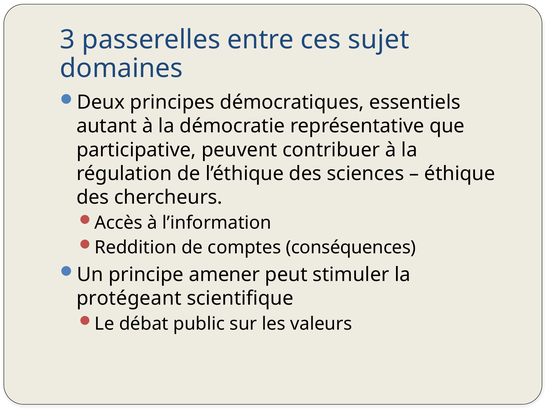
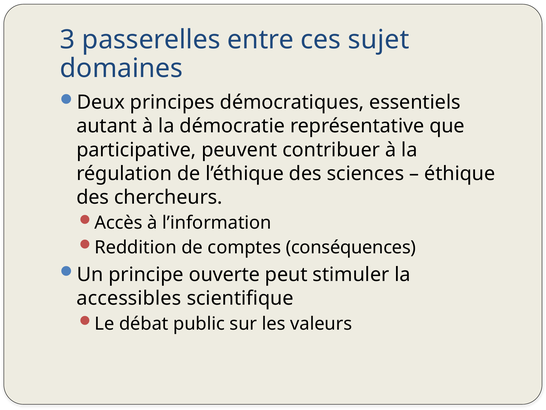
amener: amener -> ouverte
protégeant: protégeant -> accessibles
